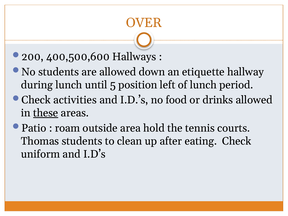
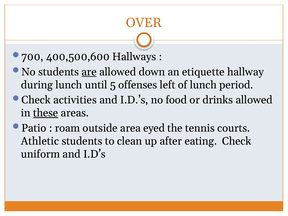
200: 200 -> 700
are underline: none -> present
position: position -> offenses
hold: hold -> eyed
Thomas: Thomas -> Athletic
